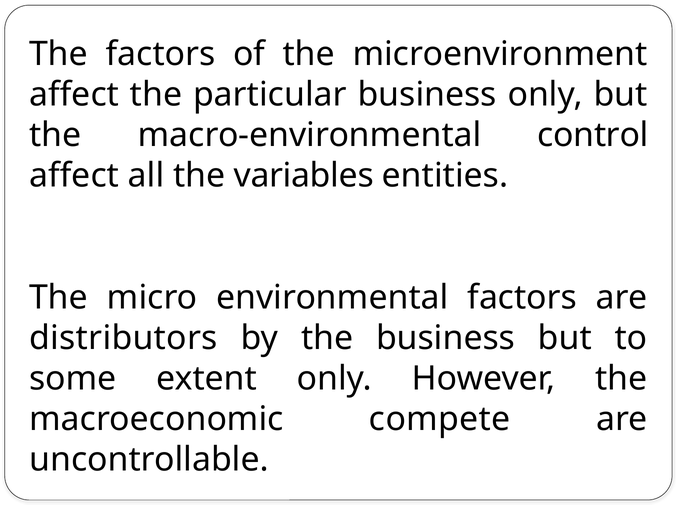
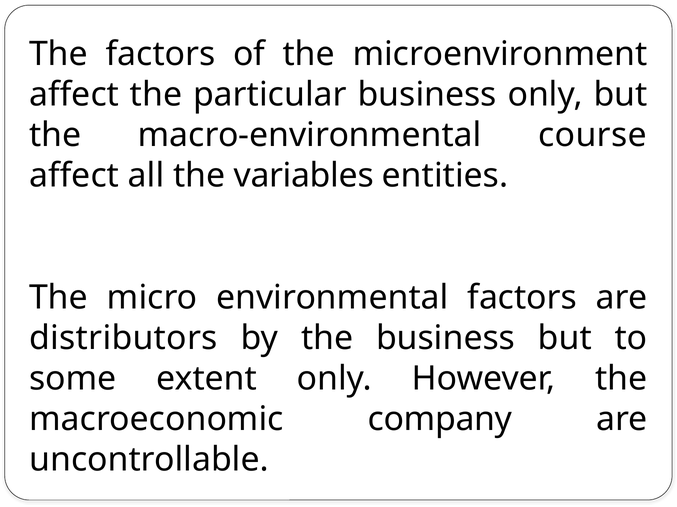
control: control -> course
compete: compete -> company
